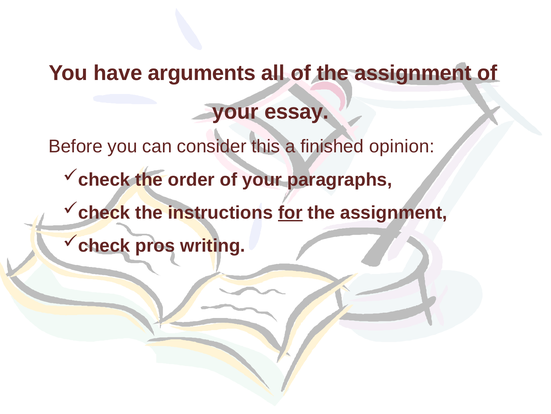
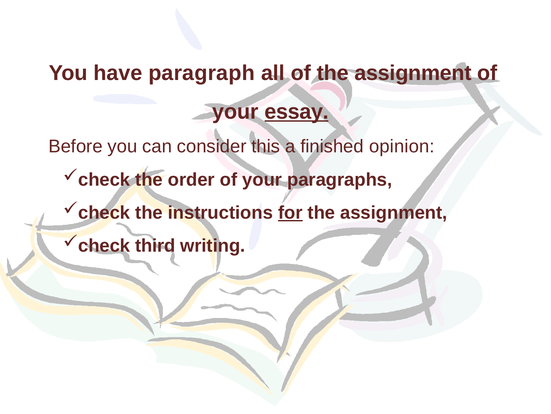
arguments: arguments -> paragraph
essay underline: none -> present
pros: pros -> third
